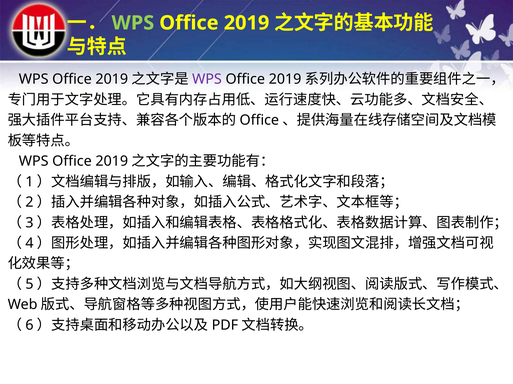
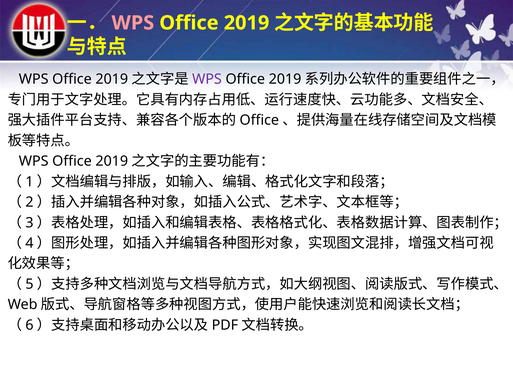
WPS at (133, 23) colour: light green -> pink
